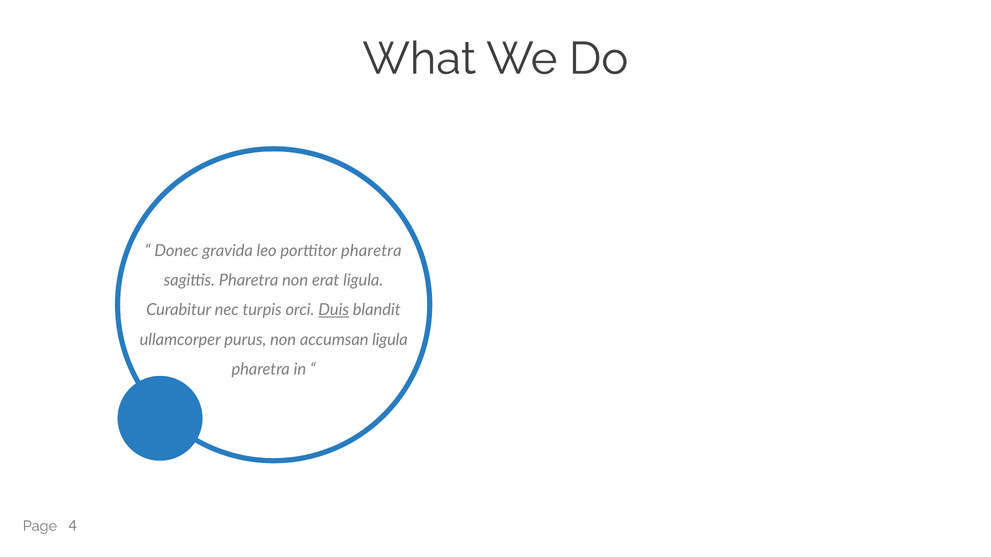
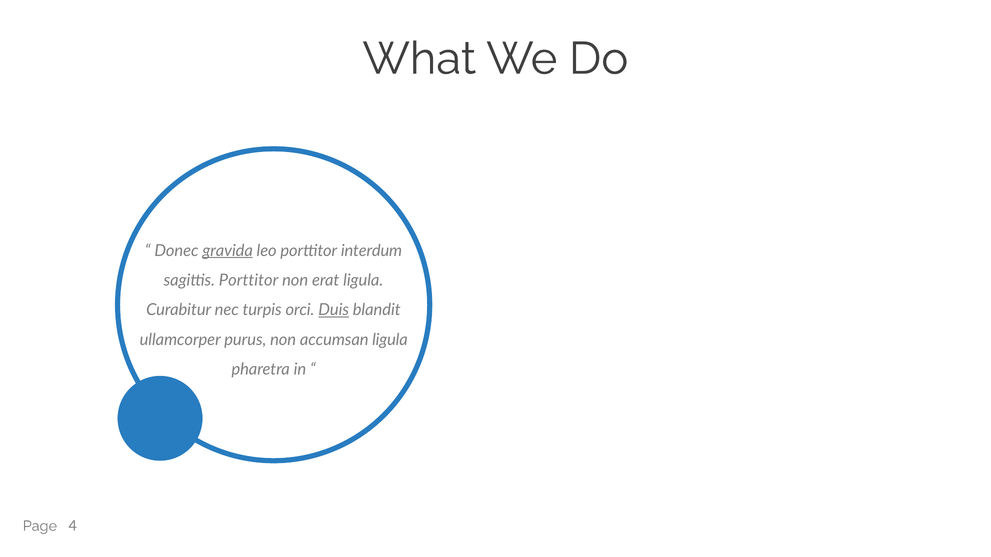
gravida underline: none -> present
porttitor pharetra: pharetra -> interdum
sagittis Pharetra: Pharetra -> Porttitor
